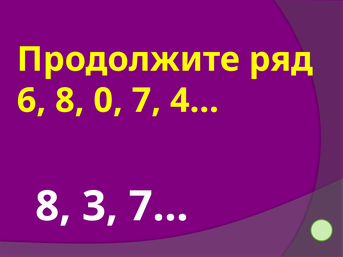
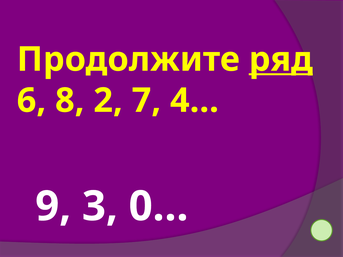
ряд underline: none -> present
0: 0 -> 2
8 at (53, 207): 8 -> 9
7…: 7… -> 0…
